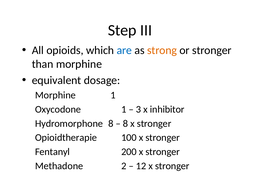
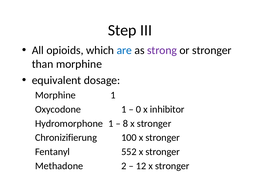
strong colour: orange -> purple
3: 3 -> 0
Hydromorphone 8: 8 -> 1
Opioidtherapie: Opioidtherapie -> Chronizifierung
200: 200 -> 552
